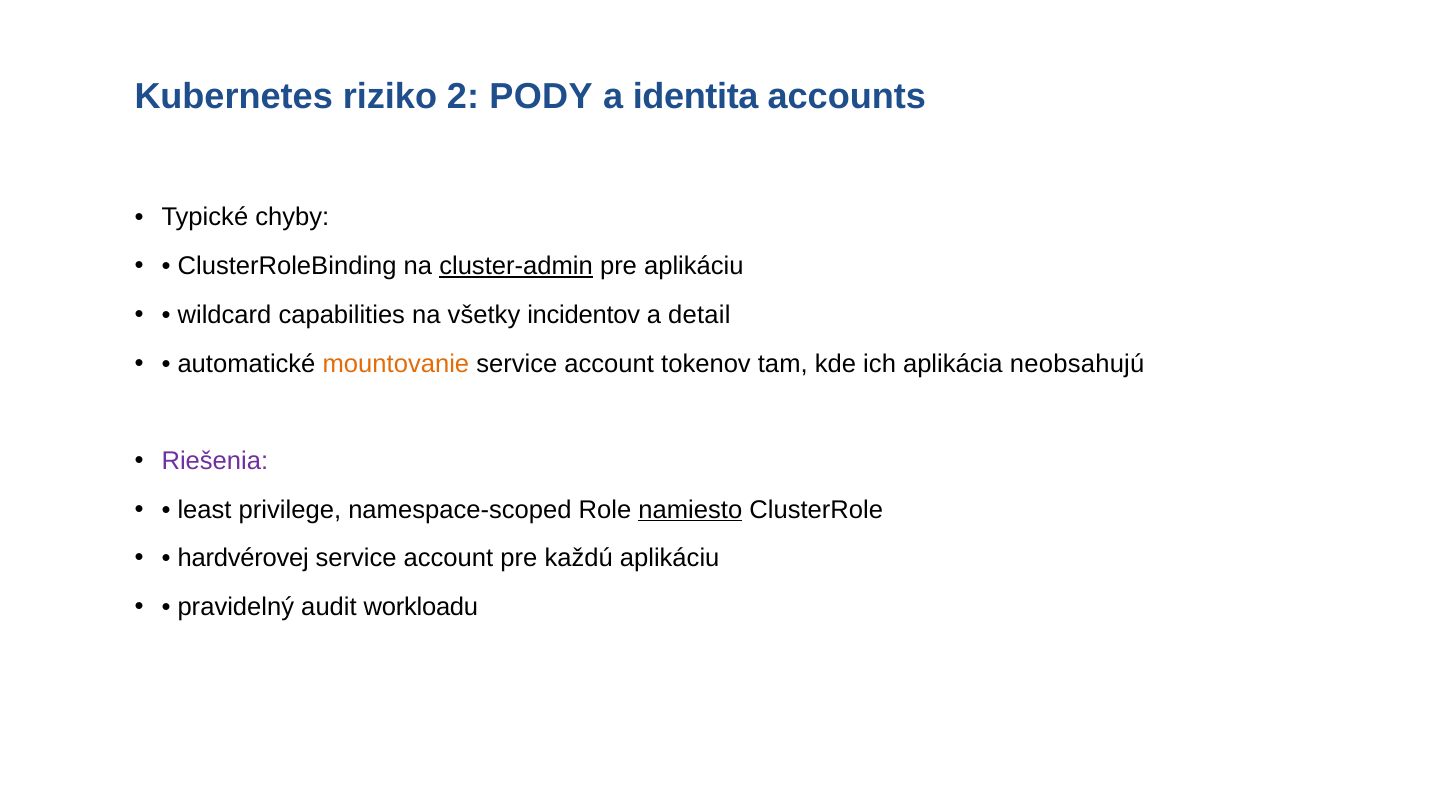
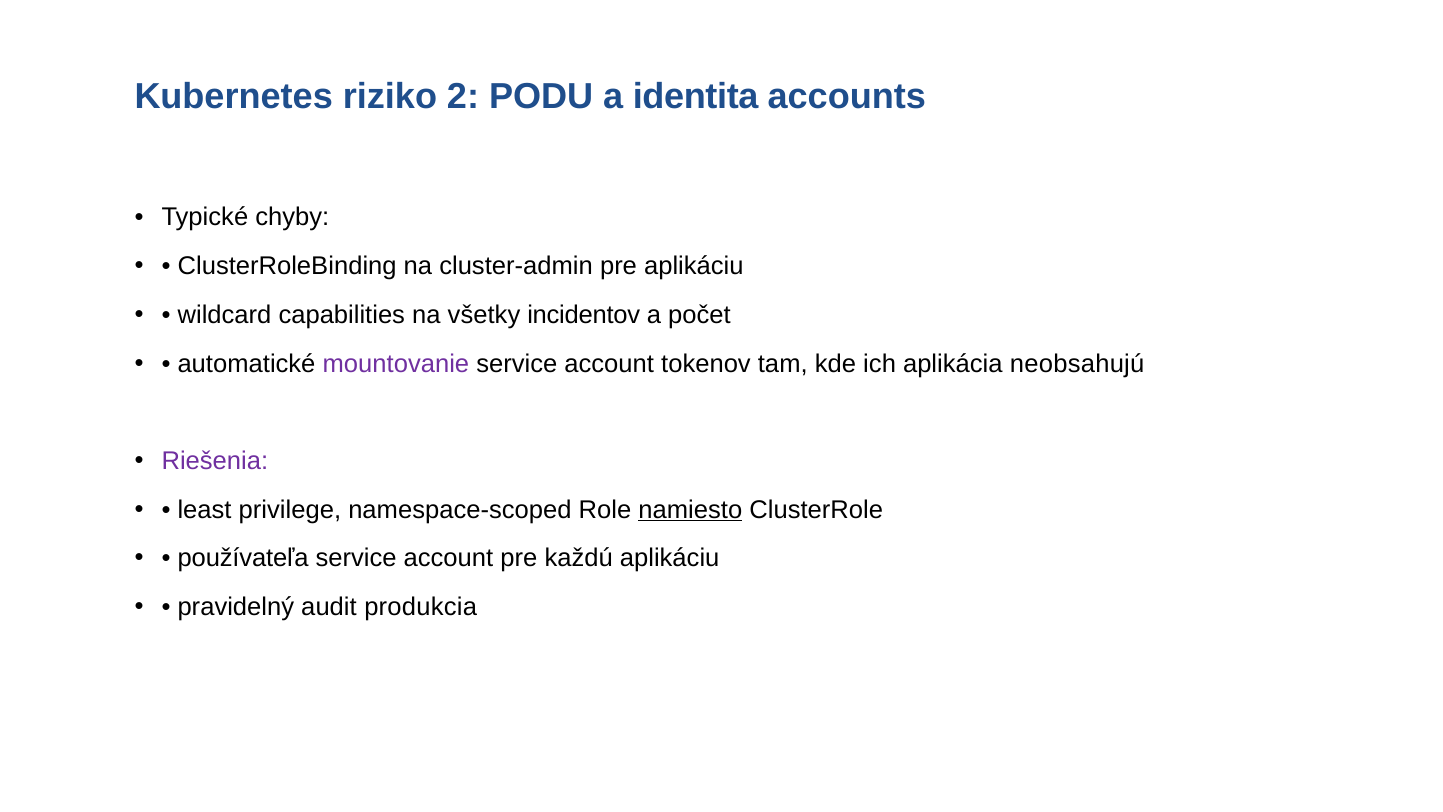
PODY: PODY -> PODU
cluster-admin underline: present -> none
detail: detail -> počet
mountovanie colour: orange -> purple
hardvérovej: hardvérovej -> používateľa
workloadu: workloadu -> produkcia
